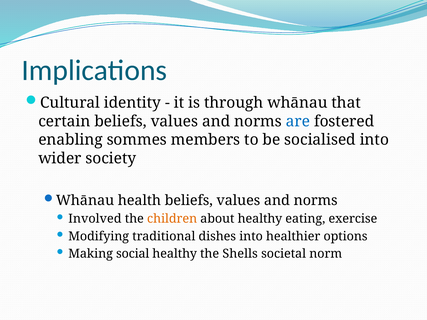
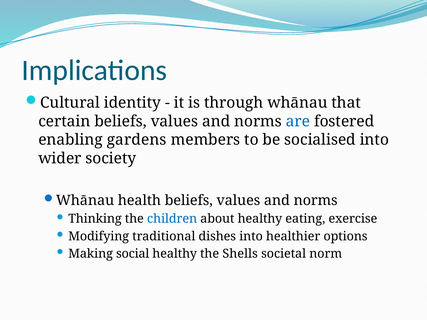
sommes: sommes -> gardens
Involved: Involved -> Thinking
children colour: orange -> blue
